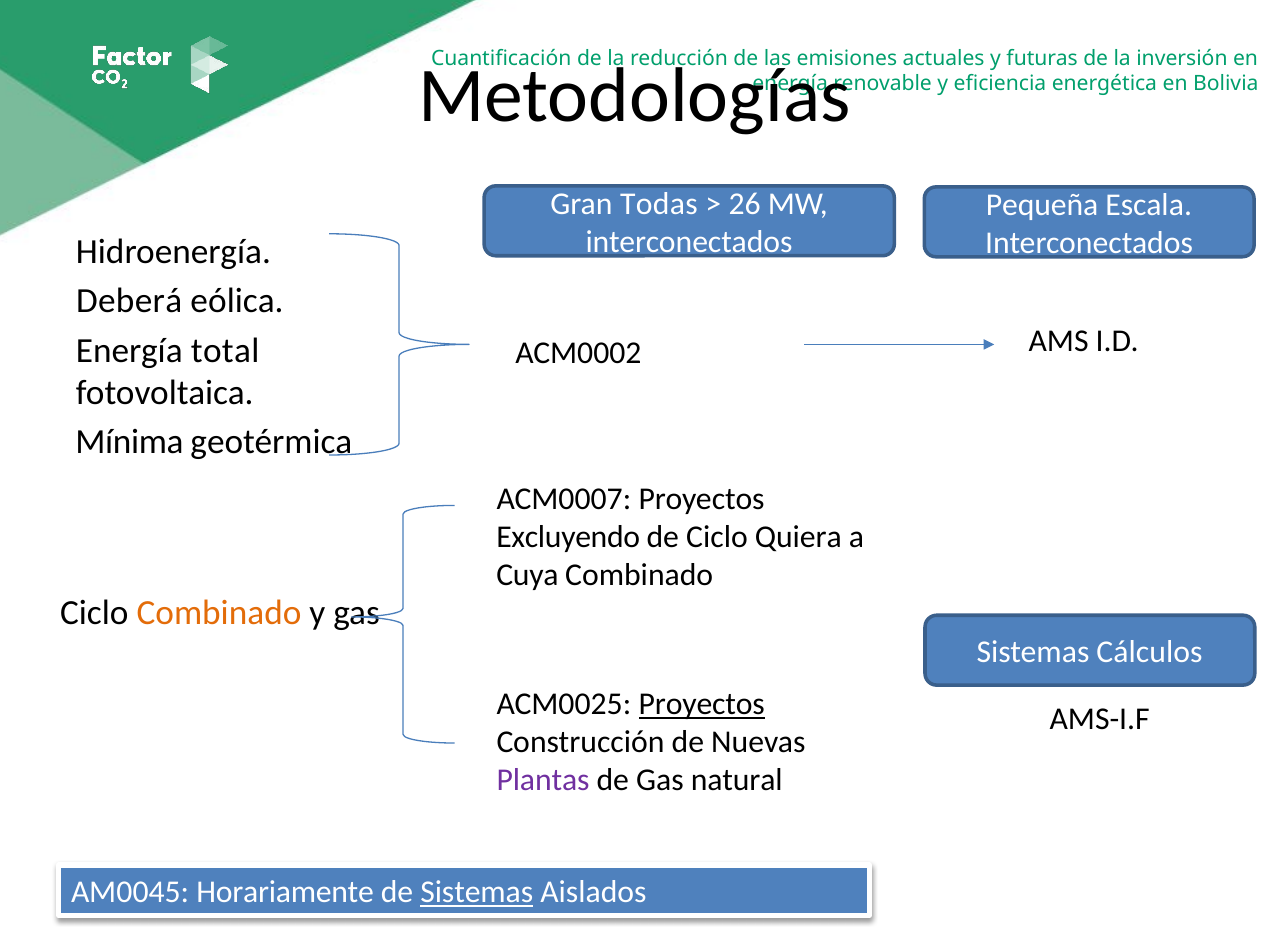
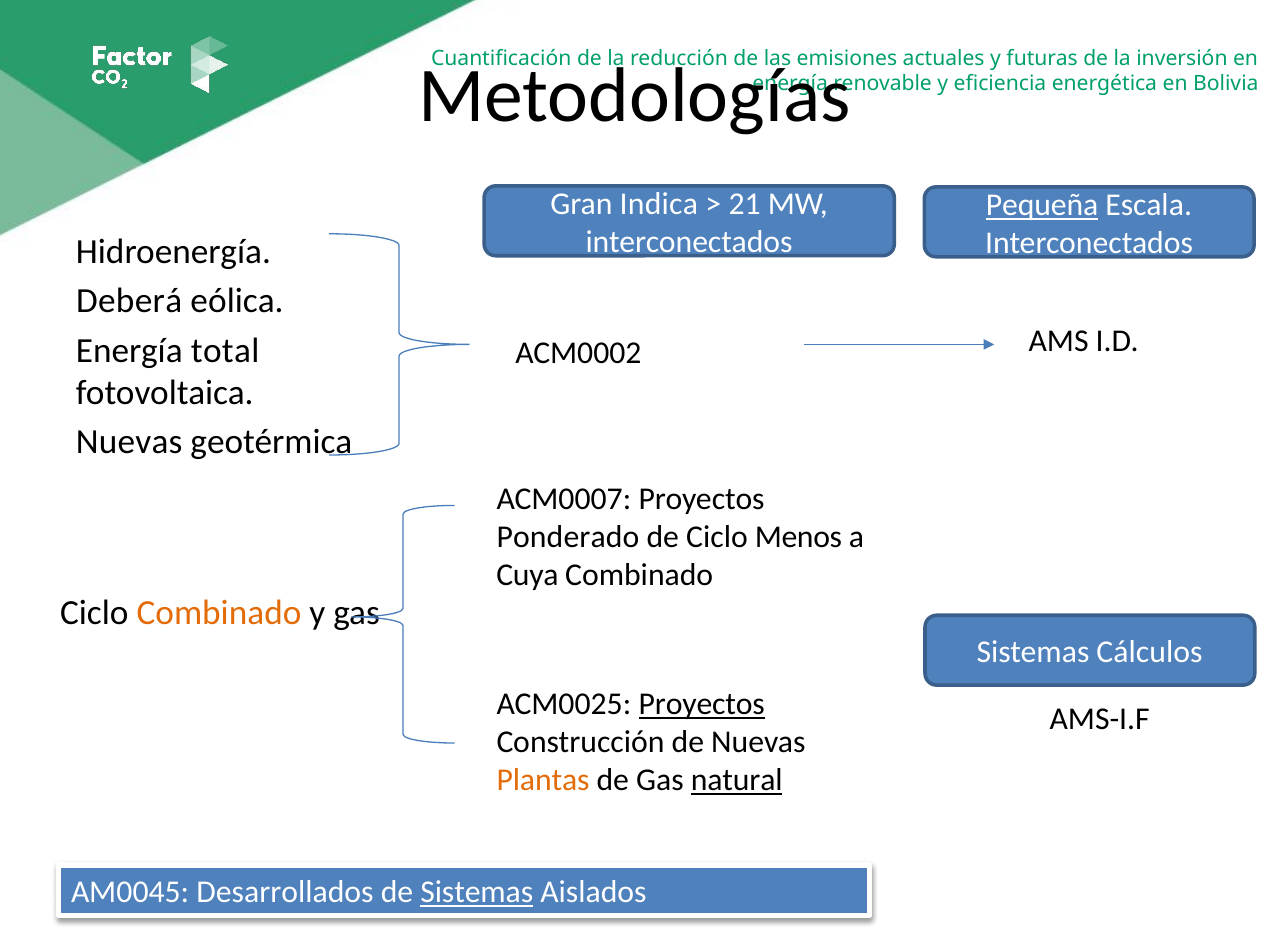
Todas: Todas -> Indica
26: 26 -> 21
Pequeña underline: none -> present
Mínima at (129, 442): Mínima -> Nuevas
Excluyendo: Excluyendo -> Ponderado
Quiera: Quiera -> Menos
Plantas colour: purple -> orange
natural underline: none -> present
Horariamente: Horariamente -> Desarrollados
